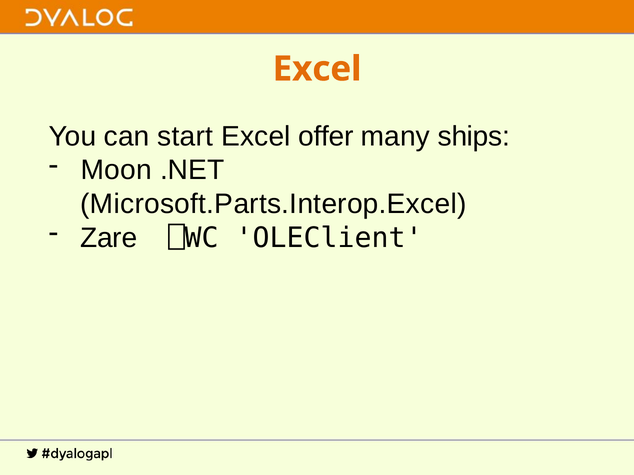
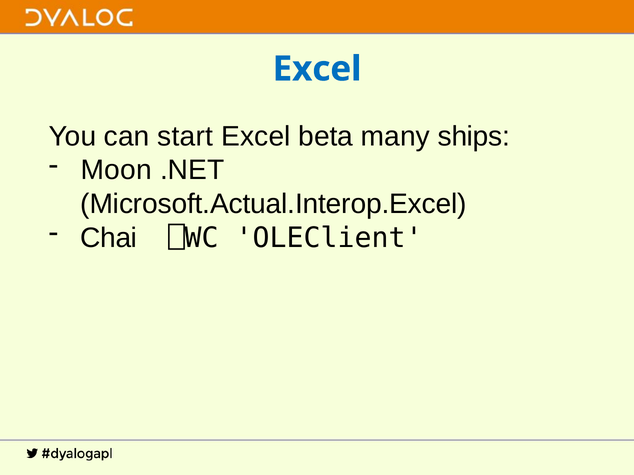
Excel at (317, 69) colour: orange -> blue
offer: offer -> beta
Microsoft.Parts.Interop.Excel: Microsoft.Parts.Interop.Excel -> Microsoft.Actual.Interop.Excel
Zare: Zare -> Chai
